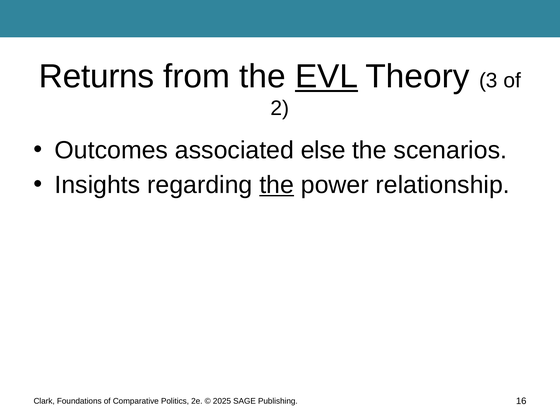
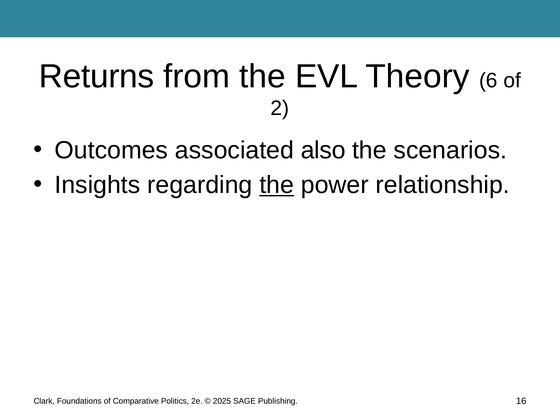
EVL underline: present -> none
3: 3 -> 6
else: else -> also
